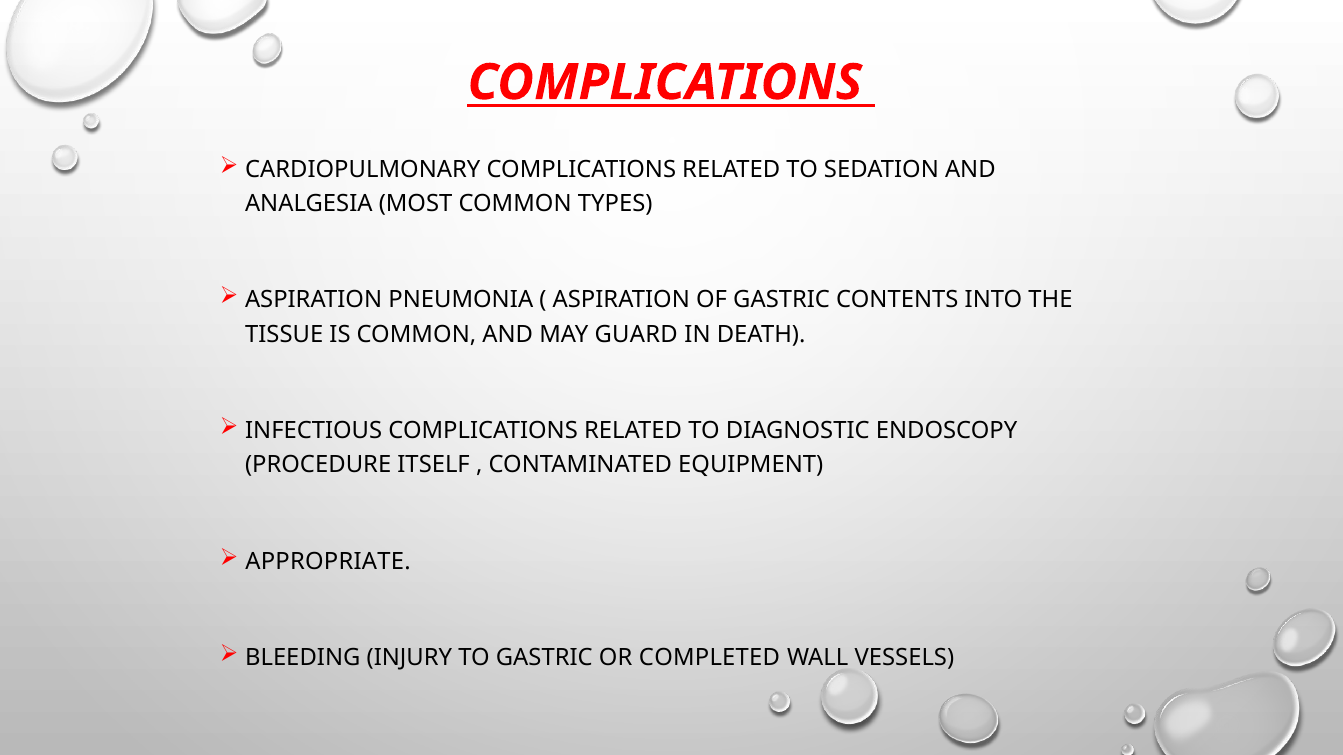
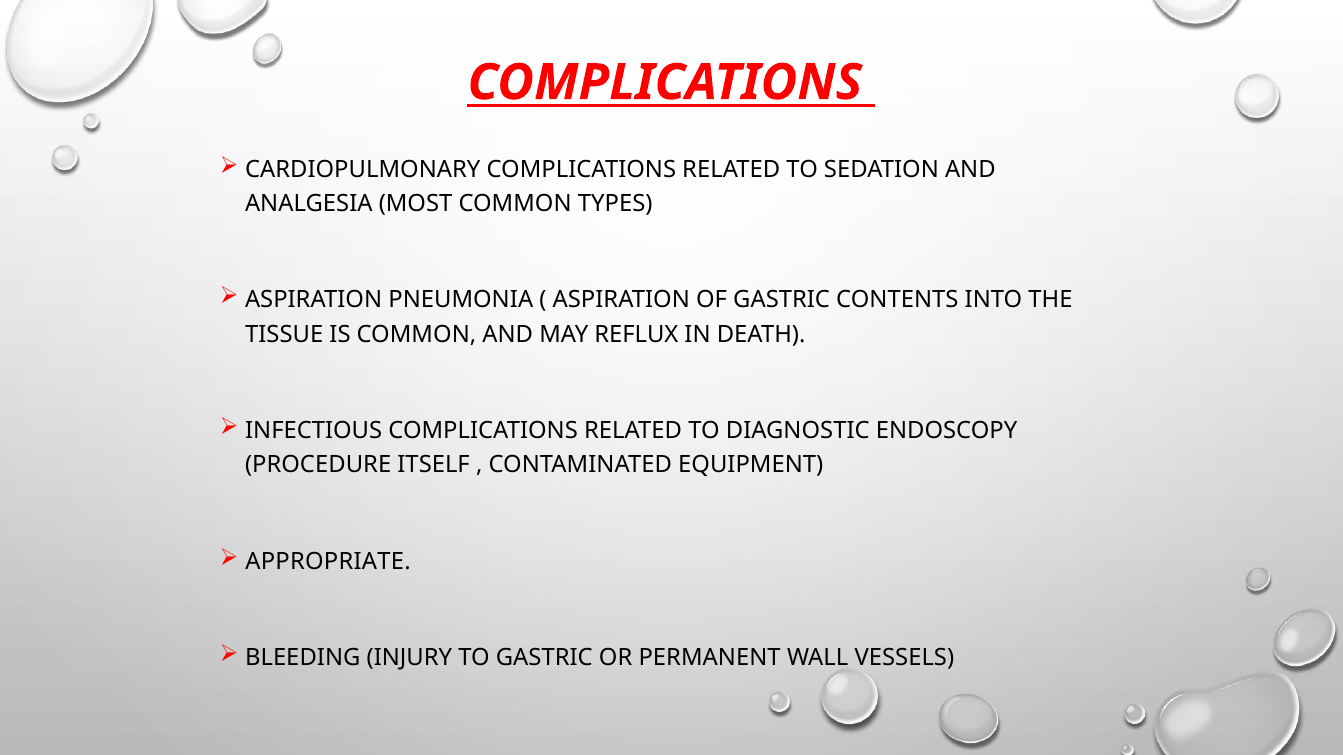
GUARD: GUARD -> REFLUX
COMPLETED: COMPLETED -> PERMANENT
